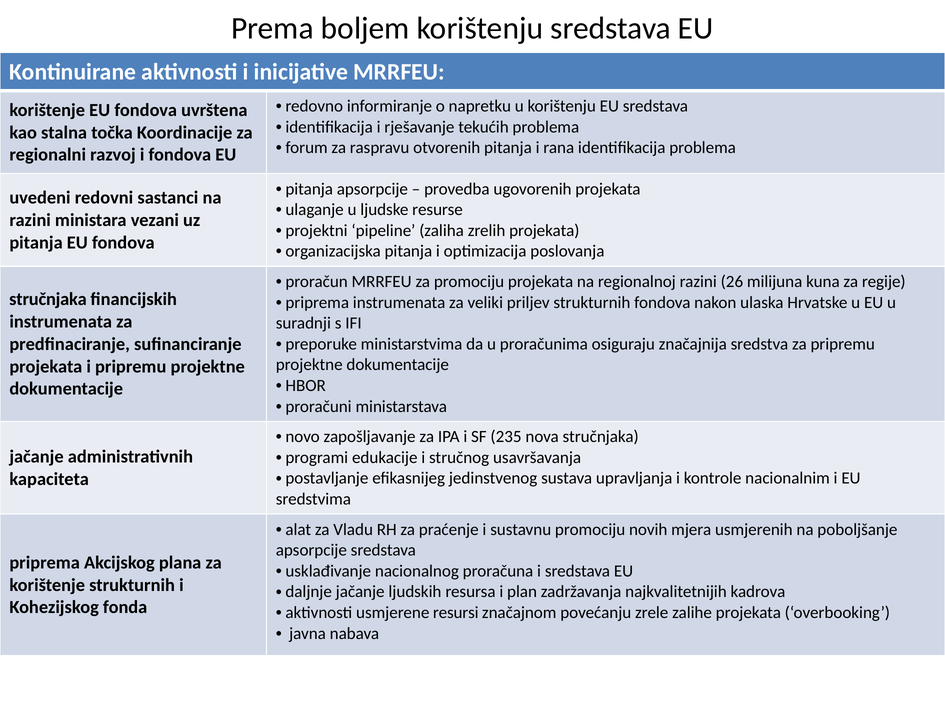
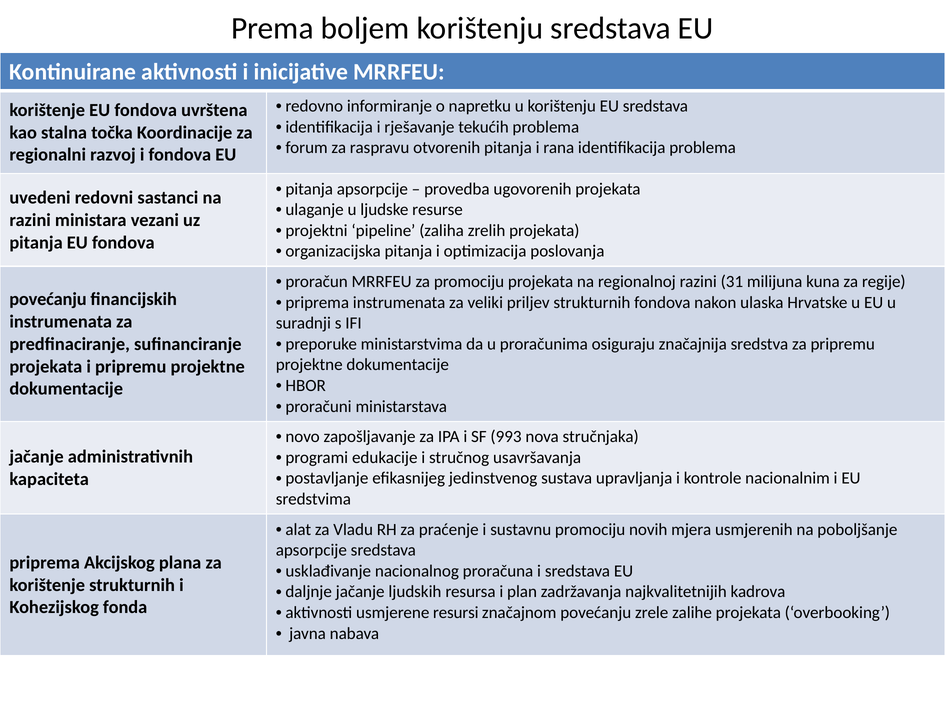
26: 26 -> 31
stručnjaka at (48, 299): stručnjaka -> povećanju
235: 235 -> 993
